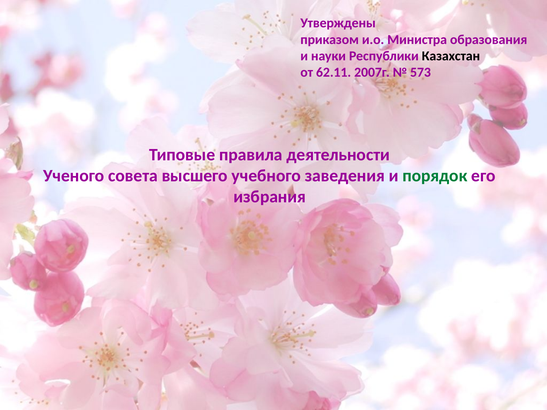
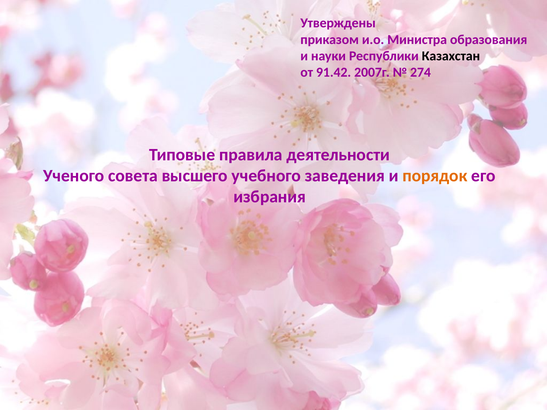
62.11: 62.11 -> 91.42
573: 573 -> 274
порядок colour: green -> orange
